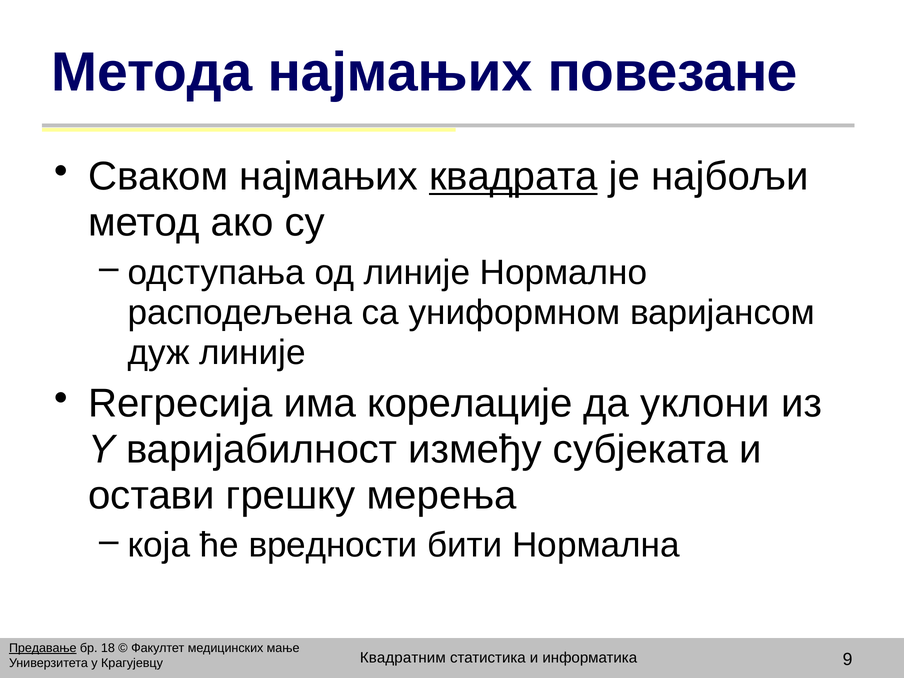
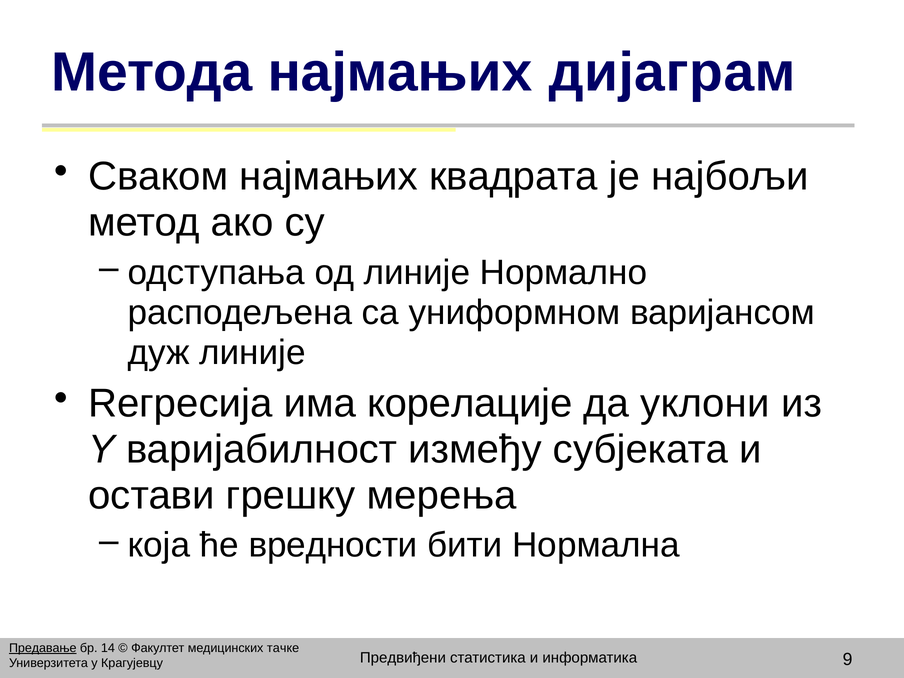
повезане: повезане -> дијаграм
квадрата underline: present -> none
18: 18 -> 14
мање: мање -> тачке
Квадратним: Квадратним -> Предвиђени
